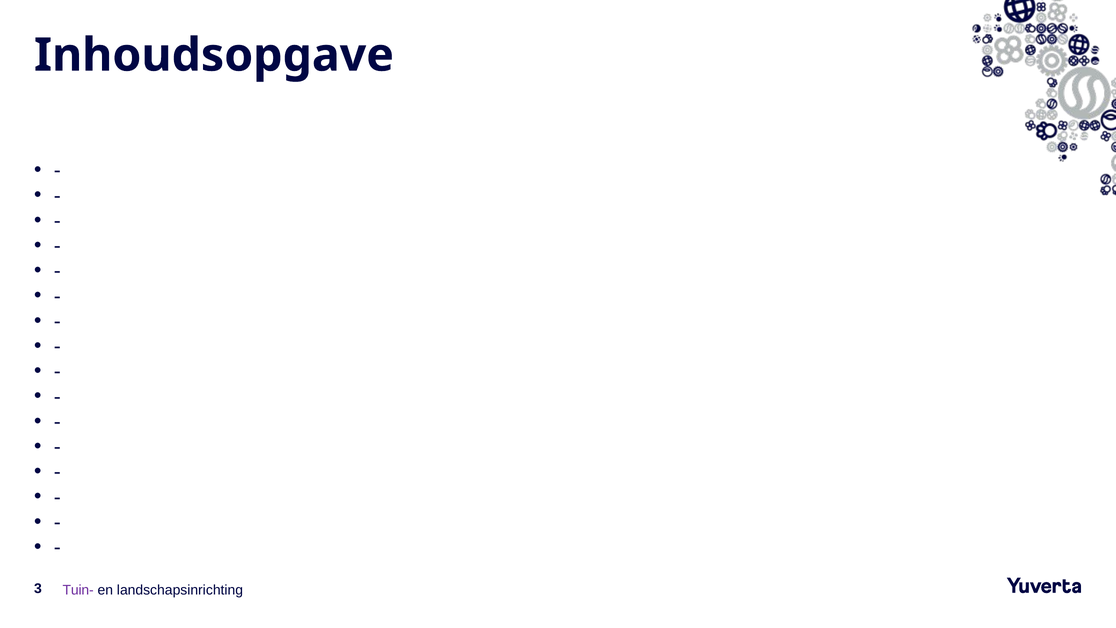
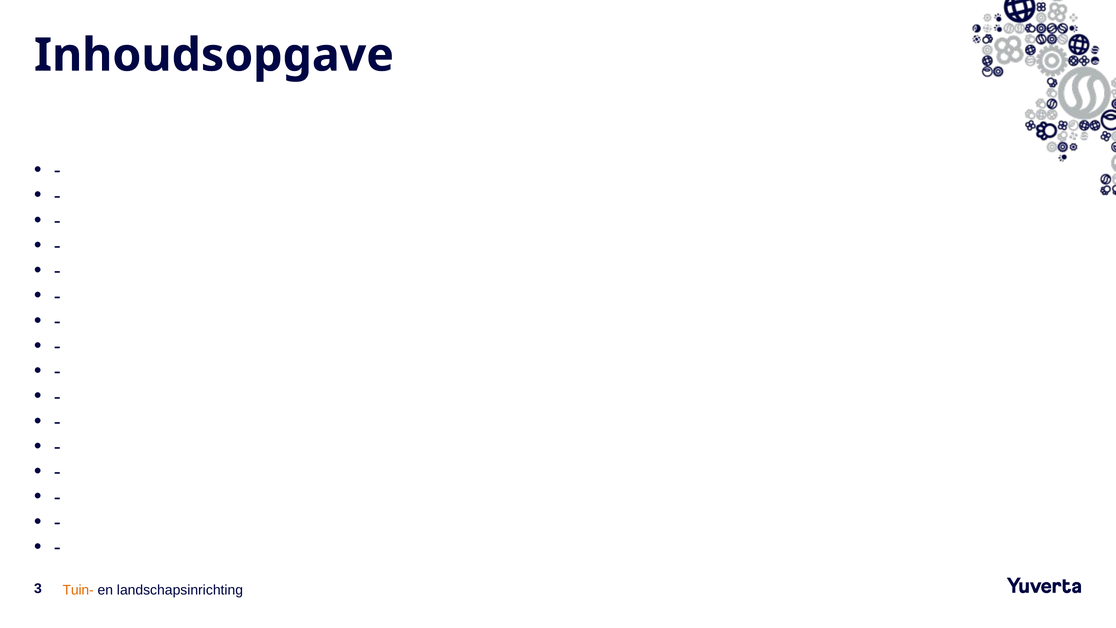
Tuin- colour: purple -> orange
